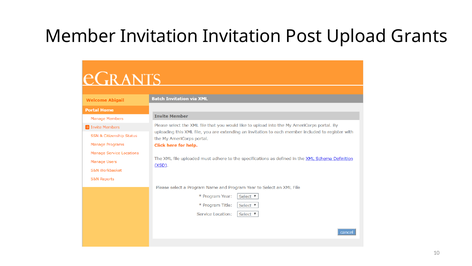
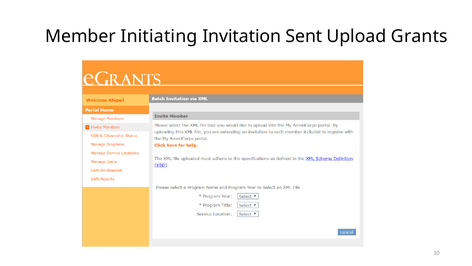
Member Invitation: Invitation -> Initiating
Post: Post -> Sent
